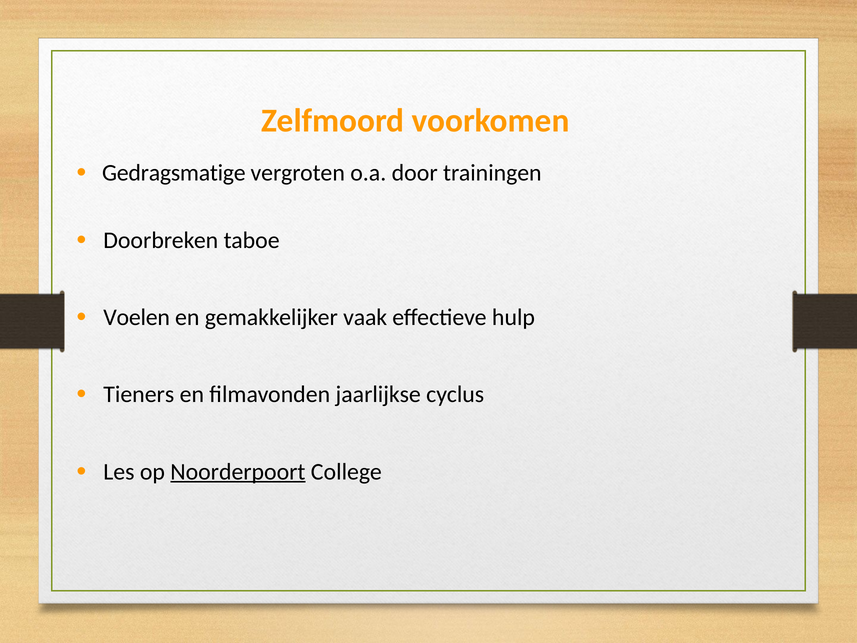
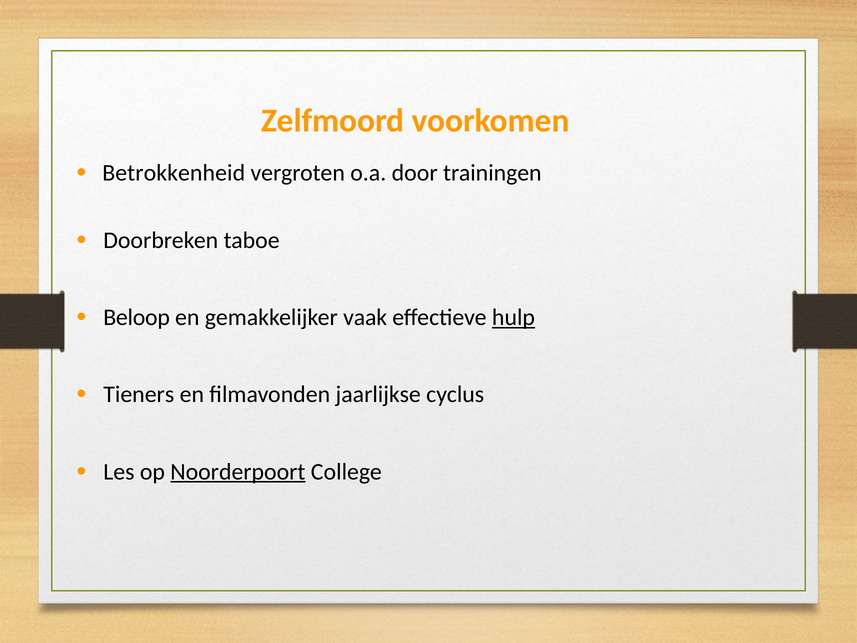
Gedragsmatige: Gedragsmatige -> Betrokkenheid
Voelen: Voelen -> Beloop
hulp underline: none -> present
